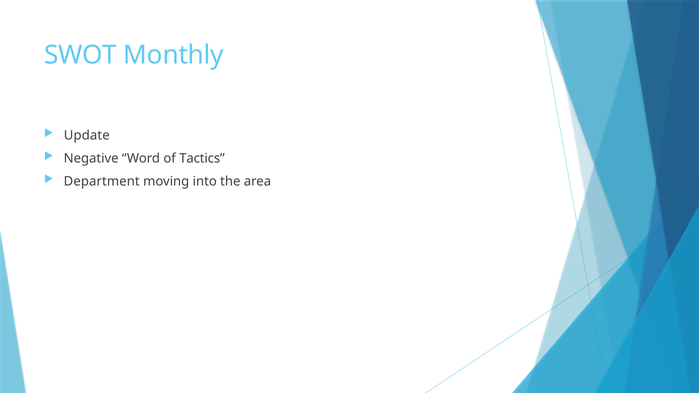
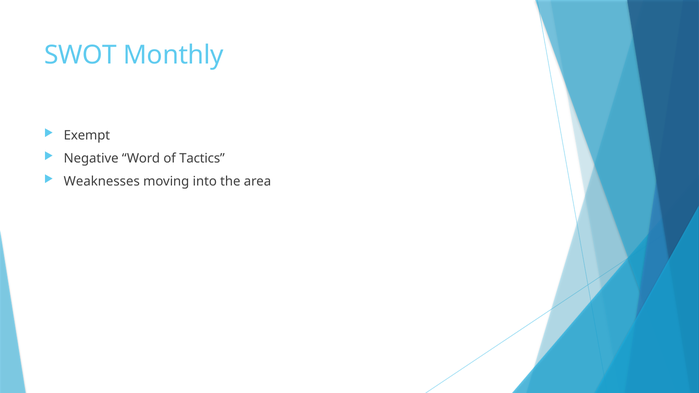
Update: Update -> Exempt
Department: Department -> Weaknesses
